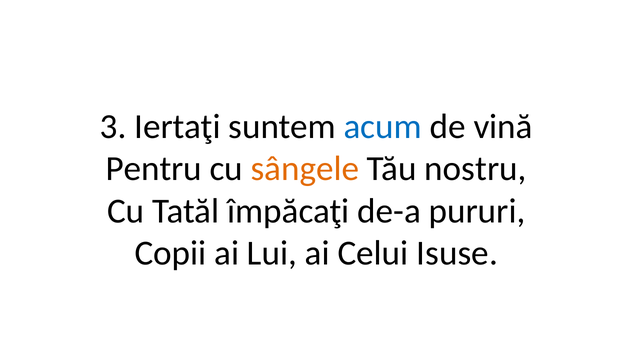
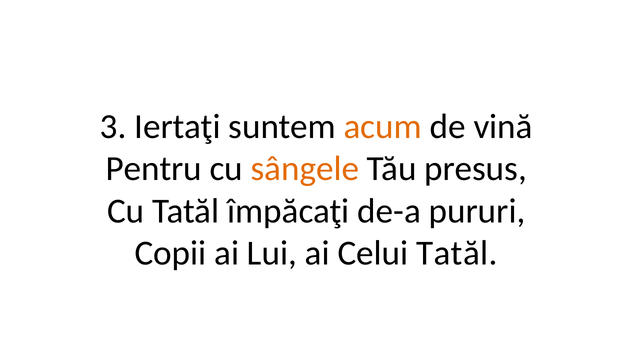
acum colour: blue -> orange
nostru: nostru -> presus
Celui Isuse: Isuse -> Tatăl
